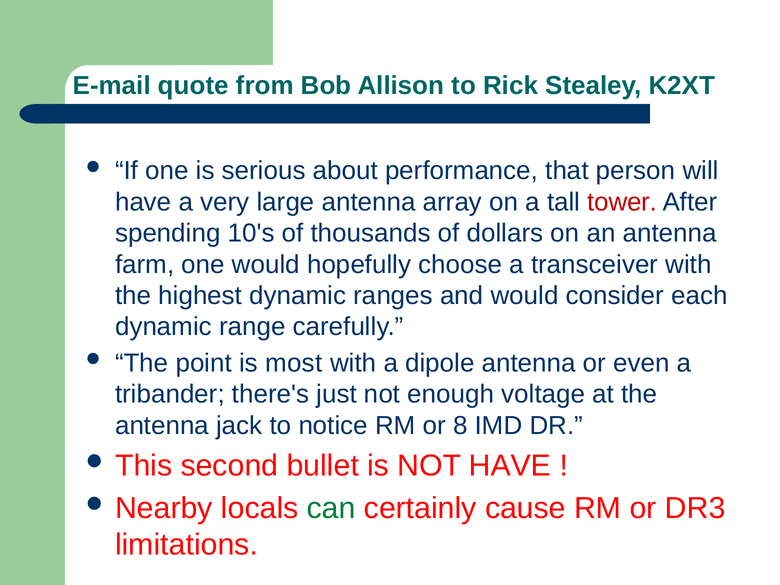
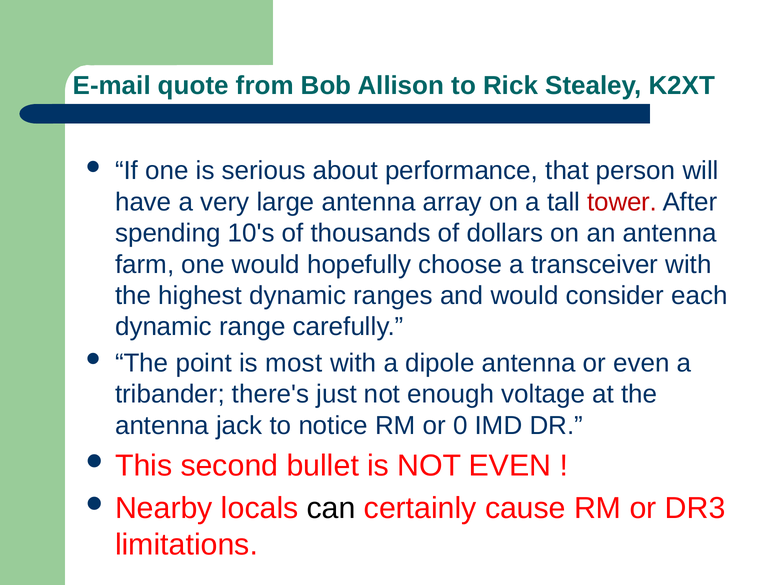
8: 8 -> 0
NOT HAVE: HAVE -> EVEN
can colour: green -> black
